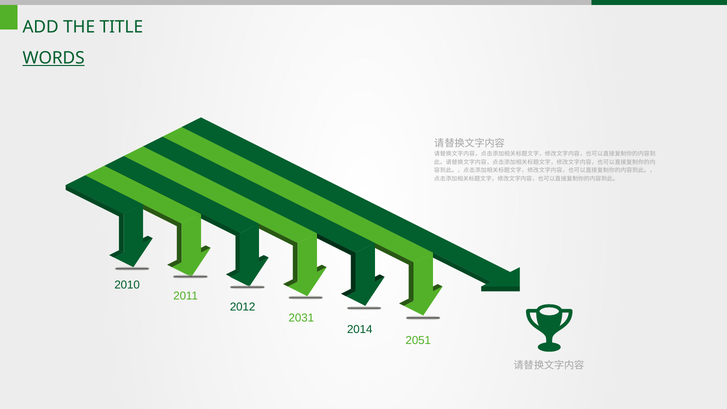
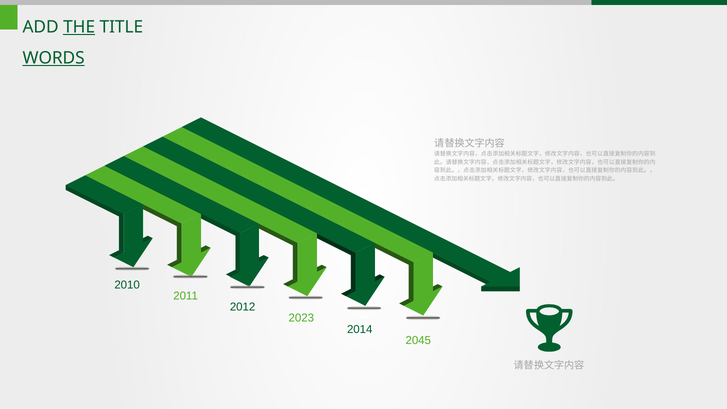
THE underline: none -> present
2031: 2031 -> 2023
2051: 2051 -> 2045
